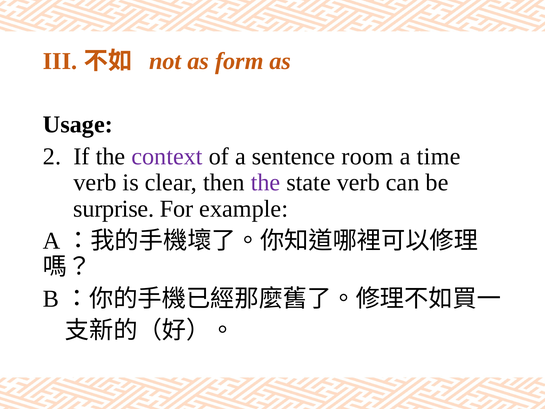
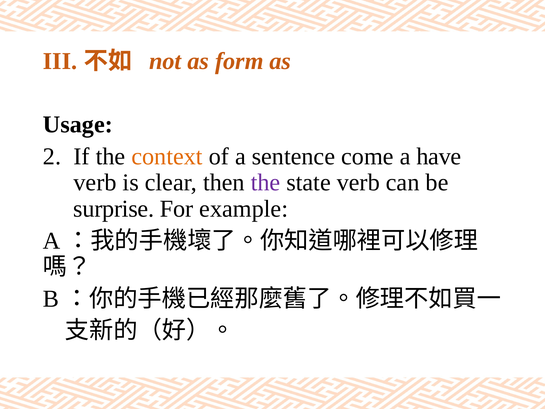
context colour: purple -> orange
room: room -> come
time: time -> have
